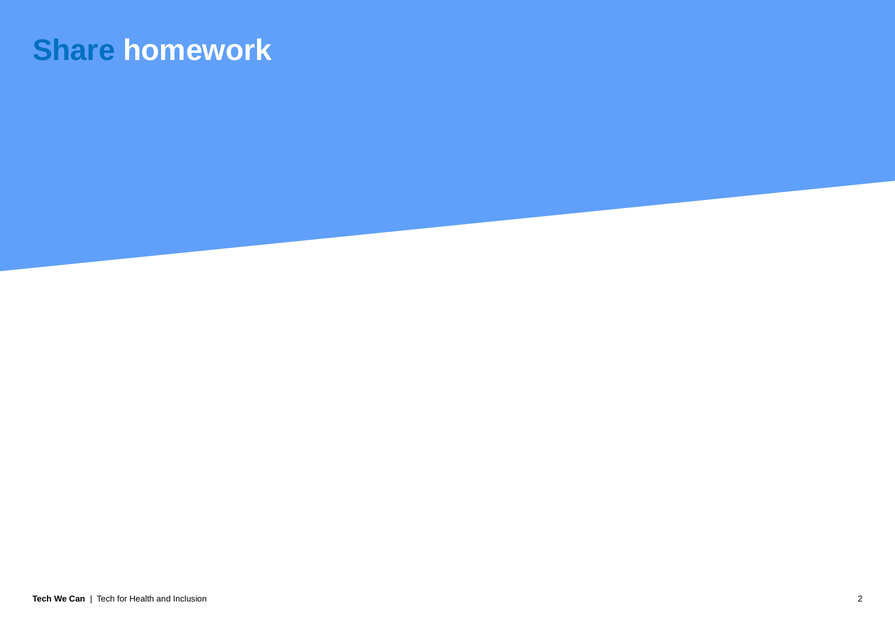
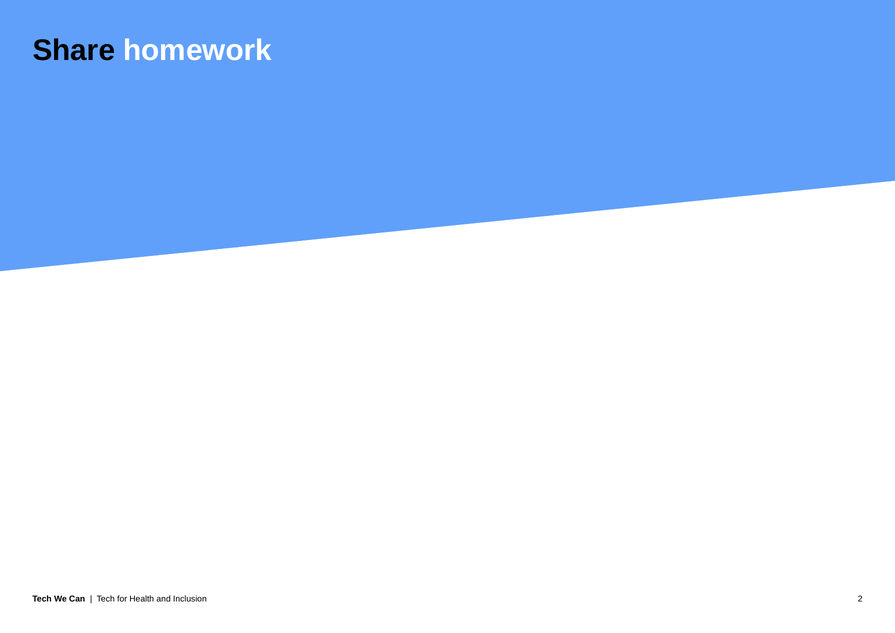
Share colour: blue -> black
